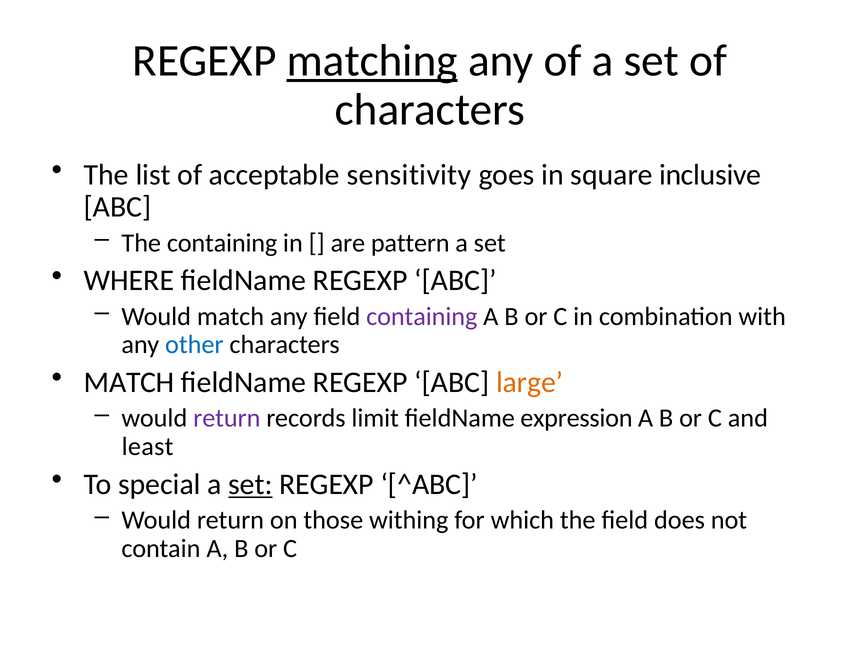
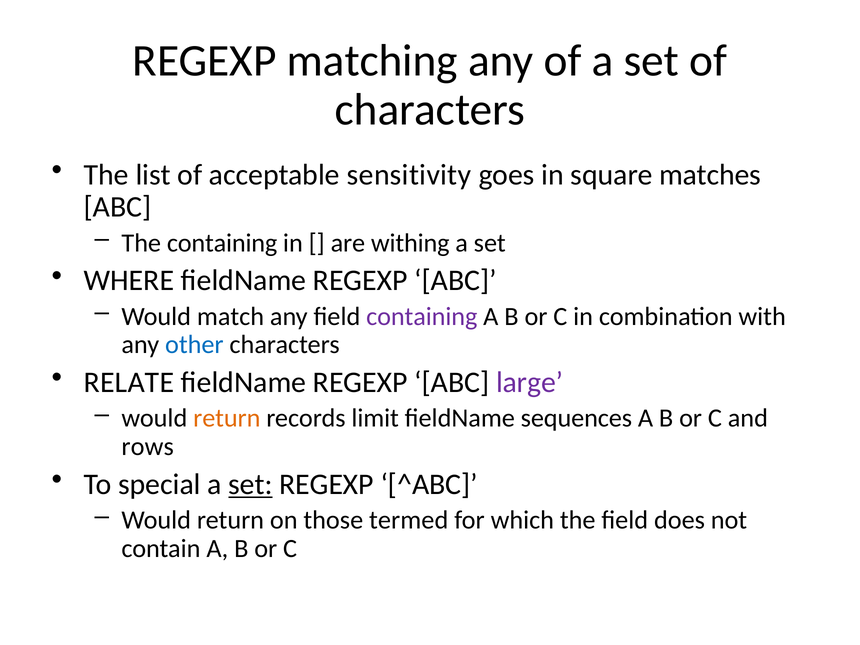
matching underline: present -> none
inclusive: inclusive -> matches
pattern: pattern -> withing
MATCH at (129, 382): MATCH -> RELATE
large colour: orange -> purple
return at (227, 418) colour: purple -> orange
expression: expression -> sequences
least: least -> rows
withing: withing -> termed
